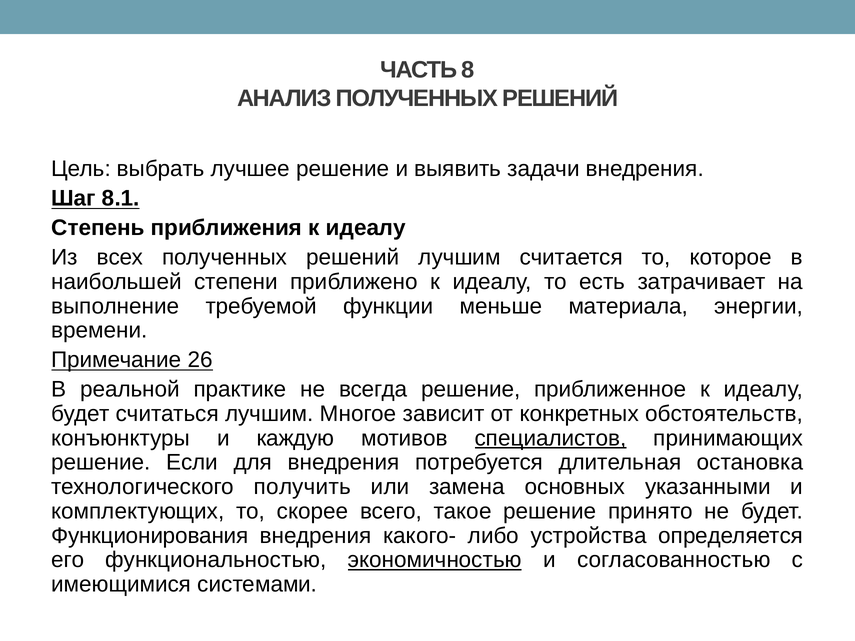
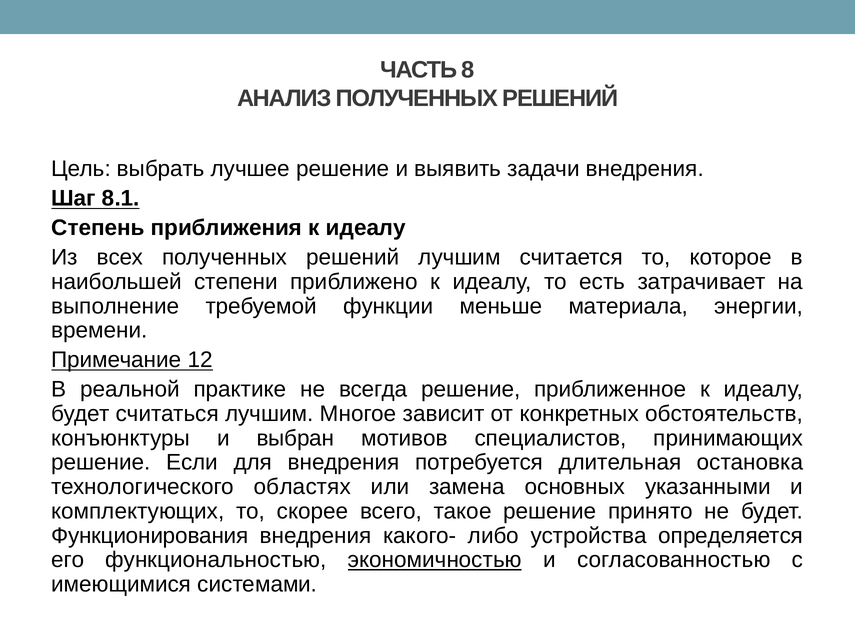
26: 26 -> 12
каждую: каждую -> выбран
специалистов underline: present -> none
получить: получить -> областях
